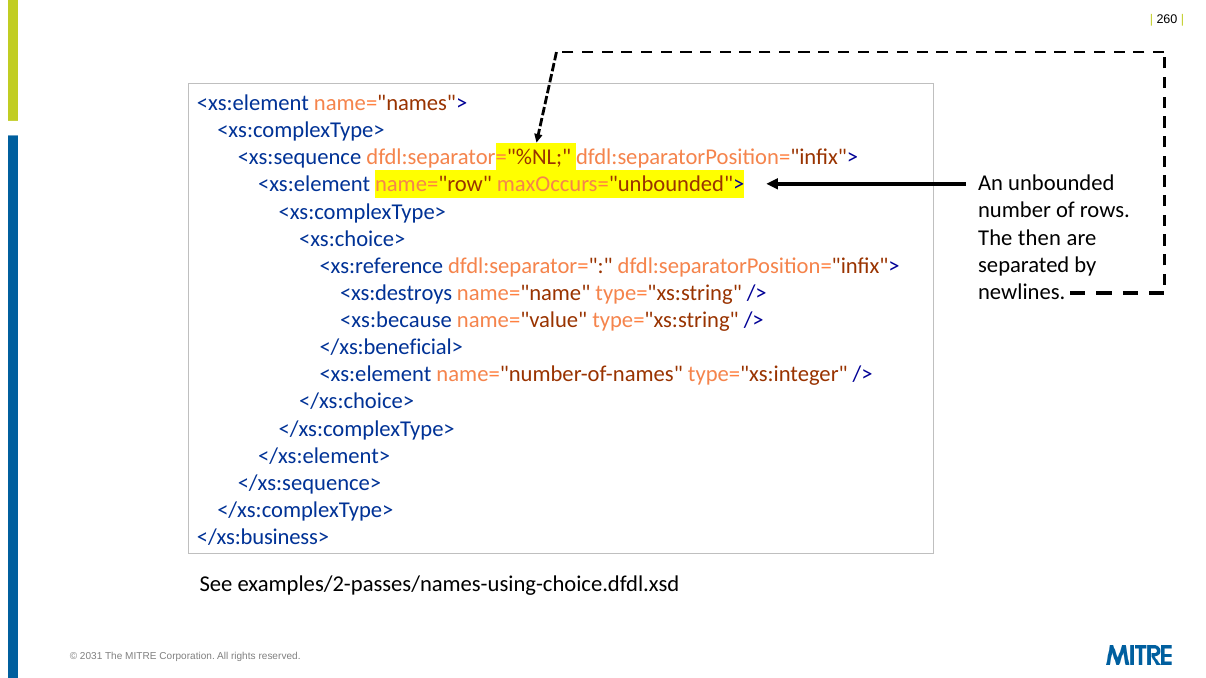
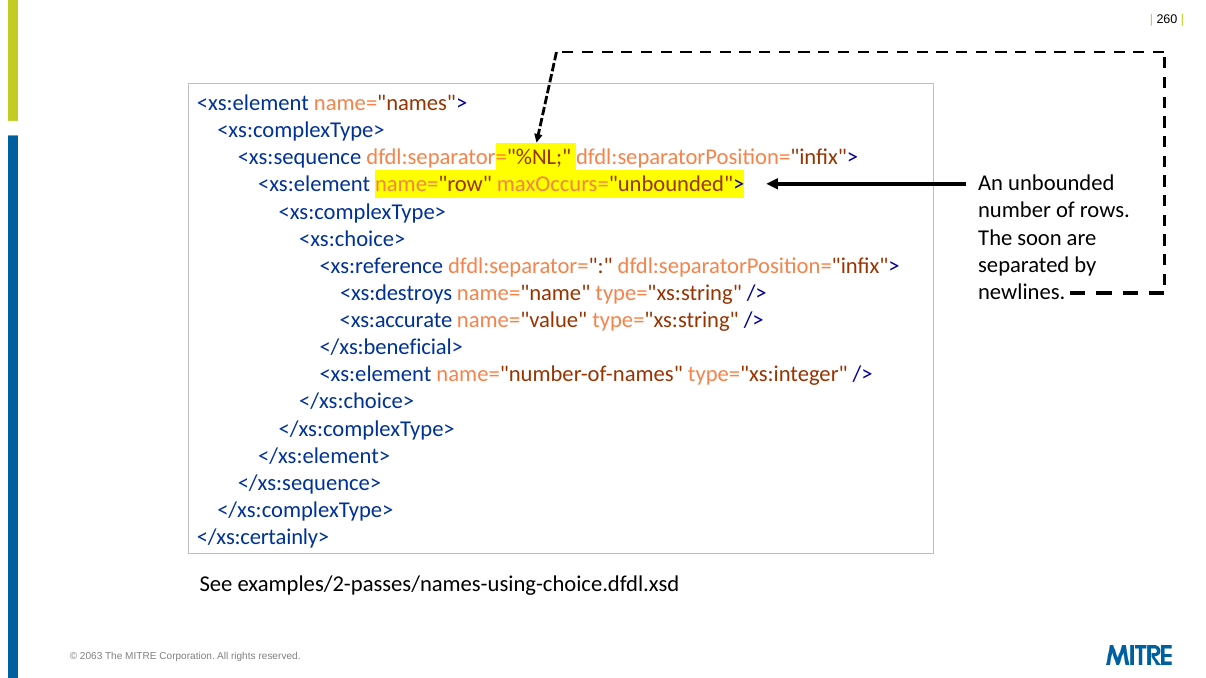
then: then -> soon
<xs:because: <xs:because -> <xs:accurate
</xs:business>: </xs:business> -> </xs:certainly>
2031: 2031 -> 2063
